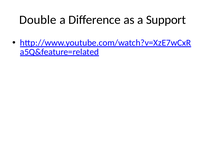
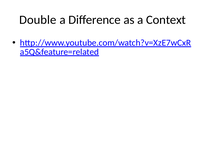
Support: Support -> Context
